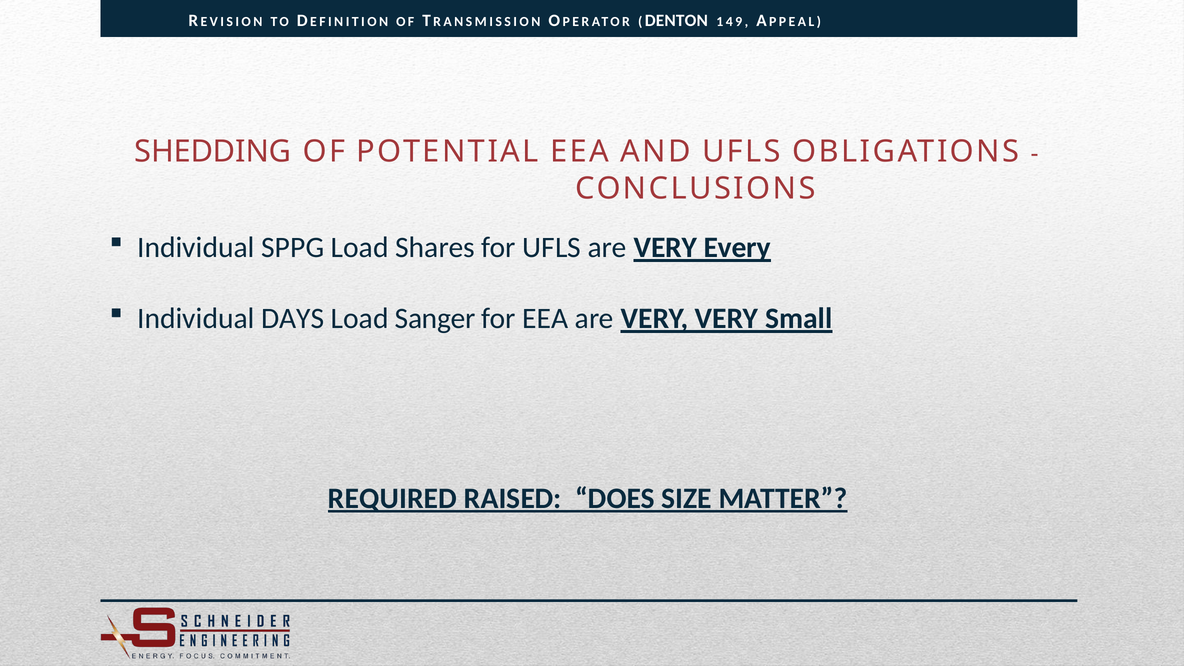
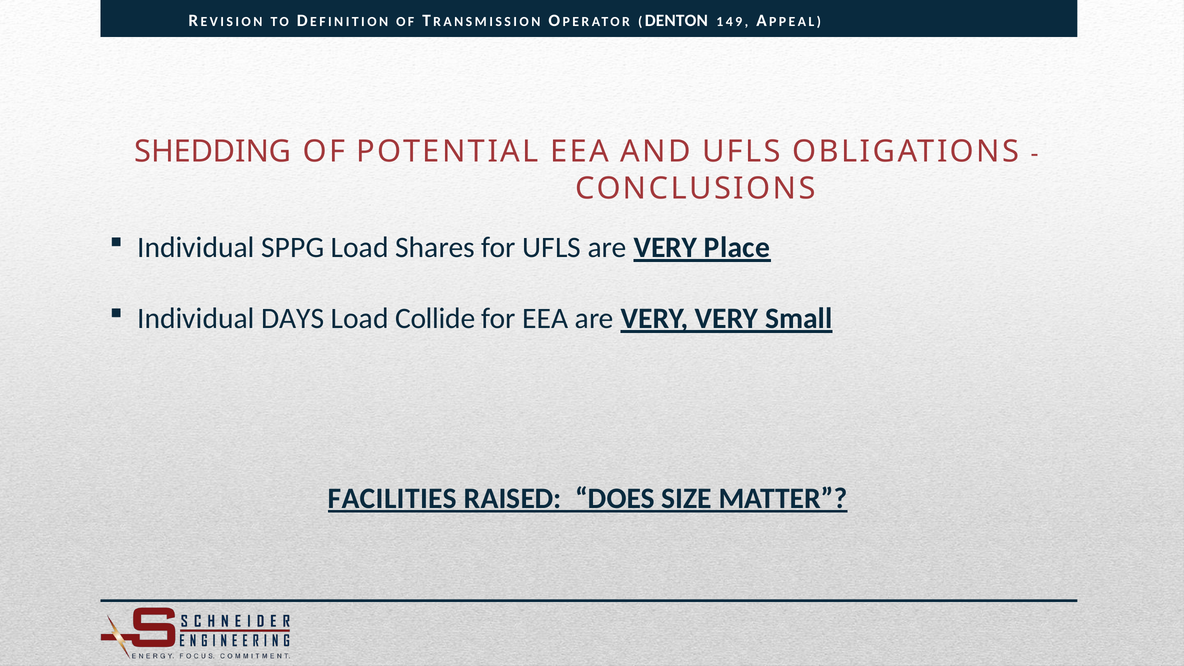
Every: Every -> Place
Sanger: Sanger -> Collide
REQUIRED: REQUIRED -> FACILITIES
